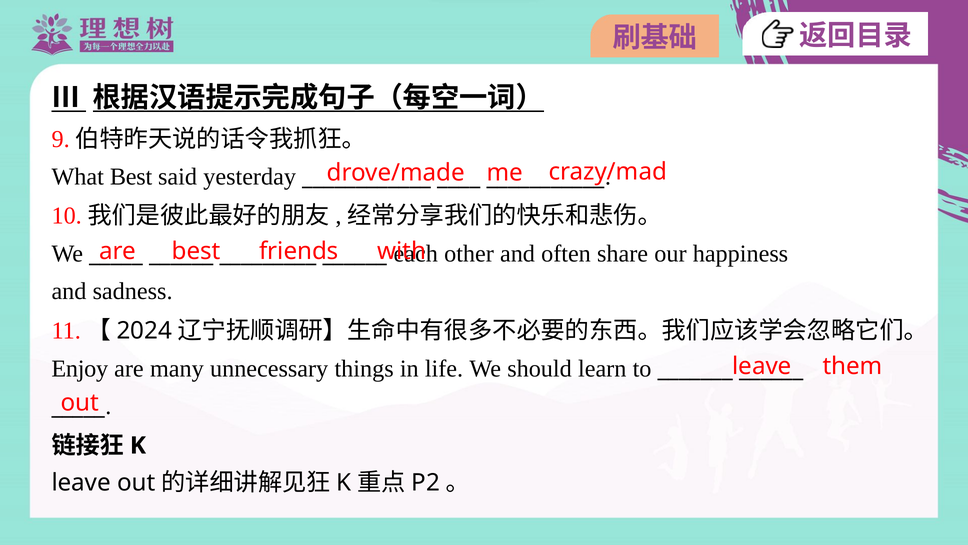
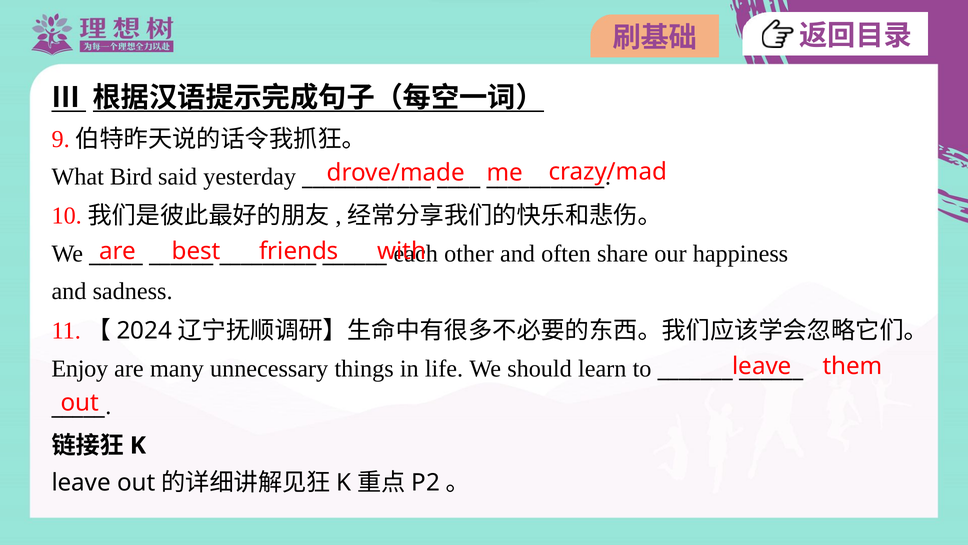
What Best: Best -> Bird
